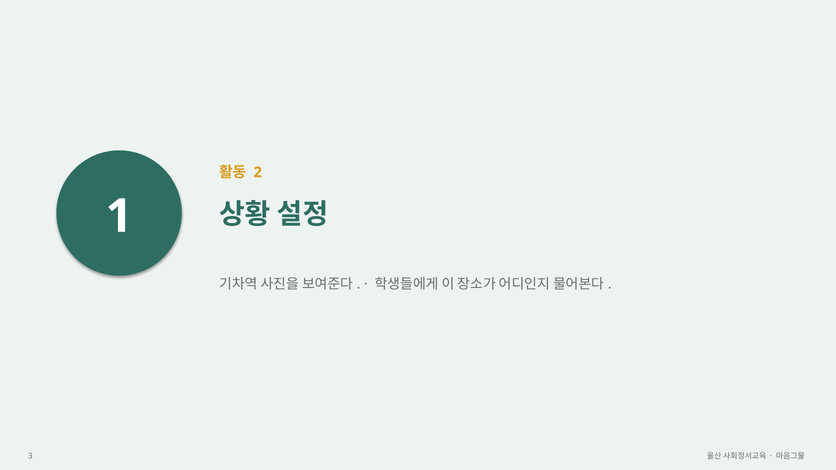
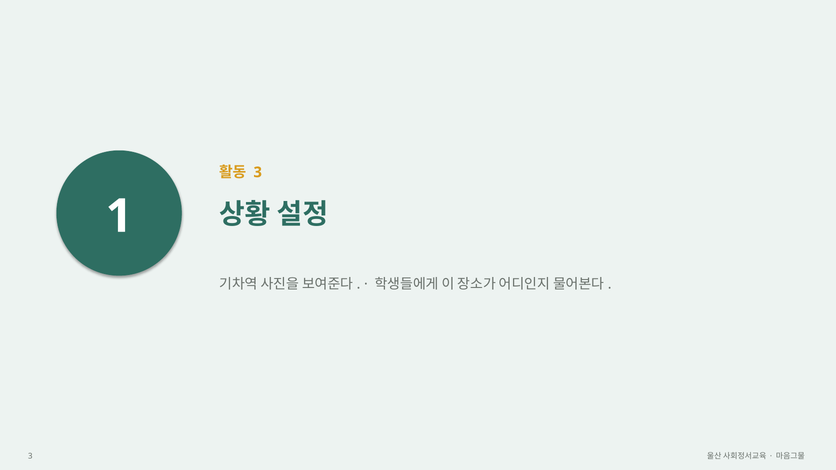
2 at (258, 172): 2 -> 3
